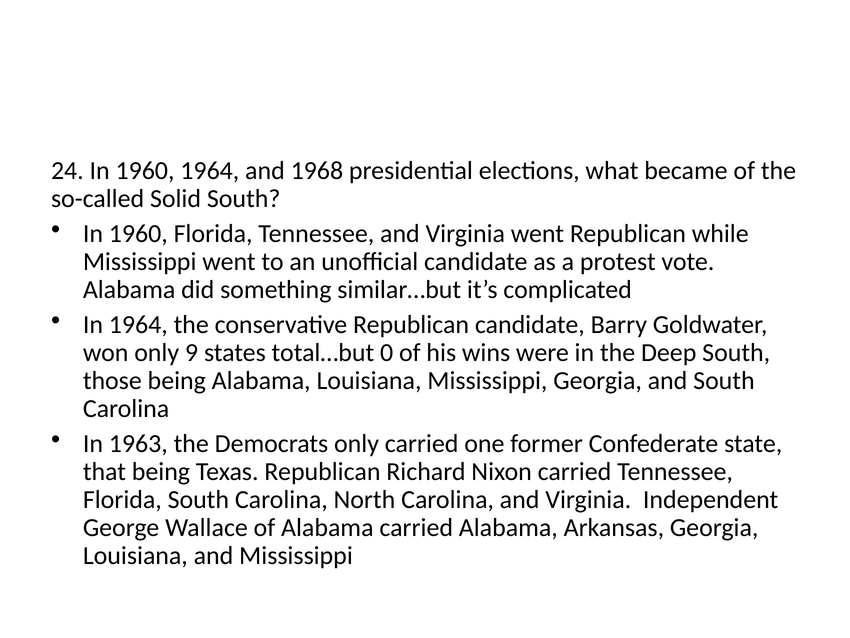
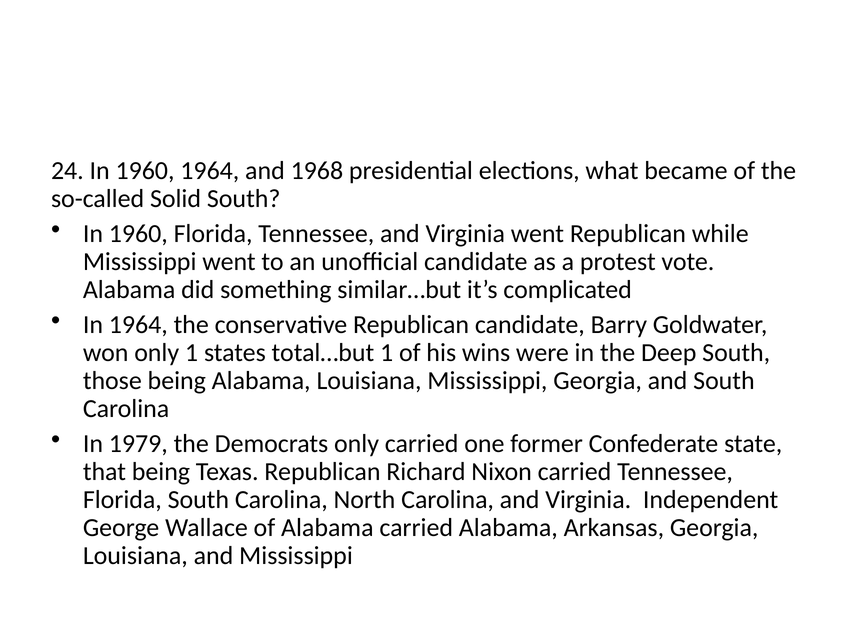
only 9: 9 -> 1
total…but 0: 0 -> 1
1963: 1963 -> 1979
